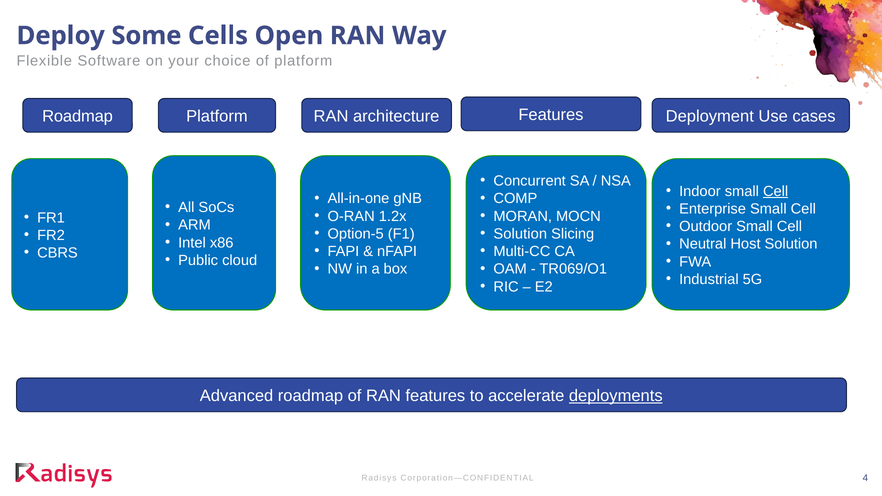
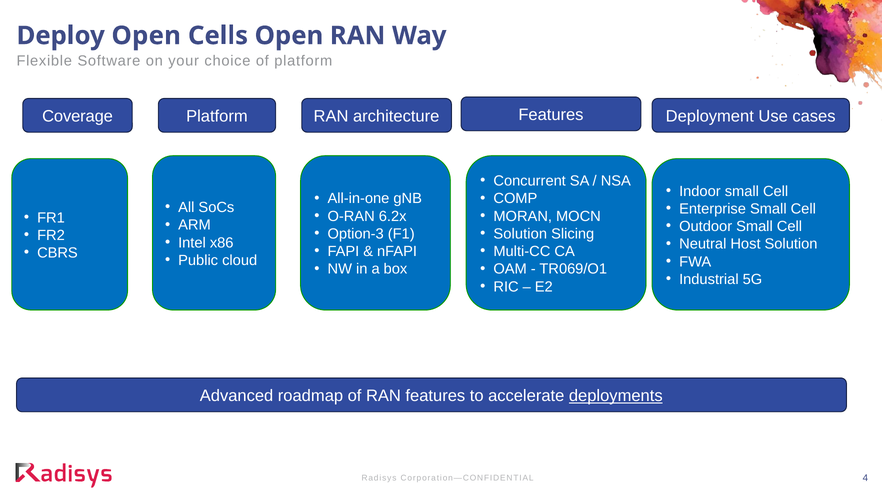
Deploy Some: Some -> Open
Roadmap at (78, 117): Roadmap -> Coverage
Cell at (776, 191) underline: present -> none
1.2x: 1.2x -> 6.2x
Option-5: Option-5 -> Option-3
